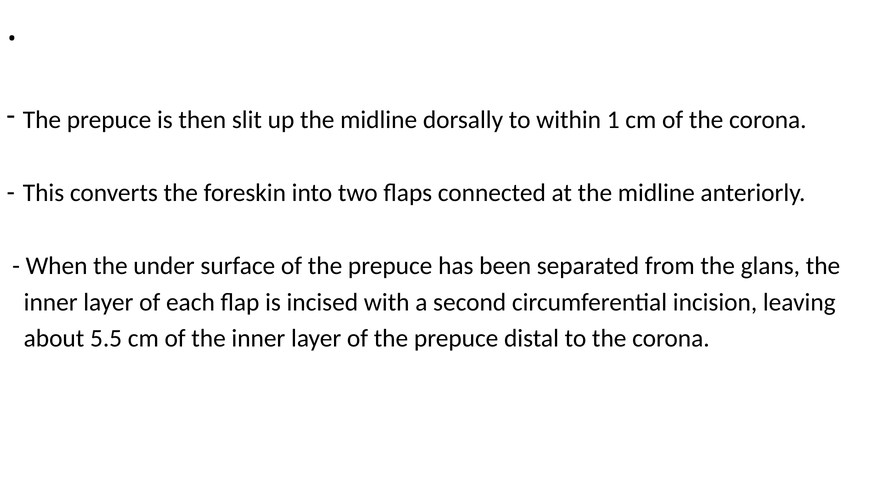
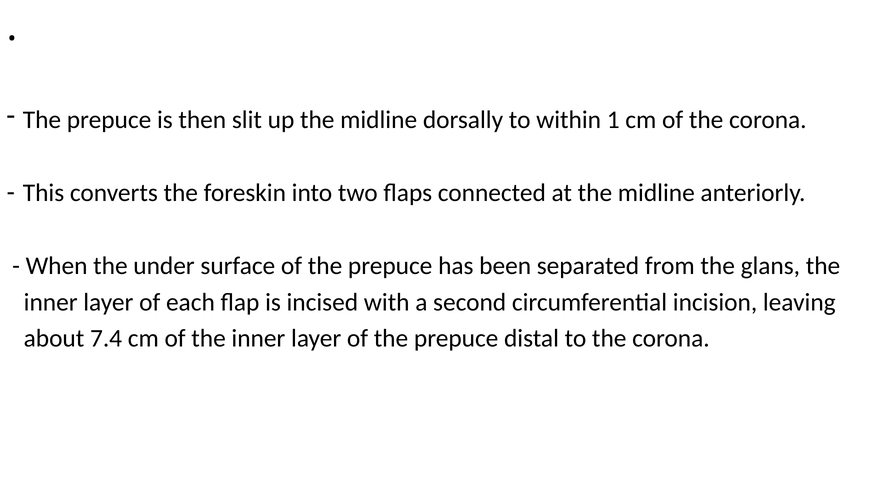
5.5: 5.5 -> 7.4
